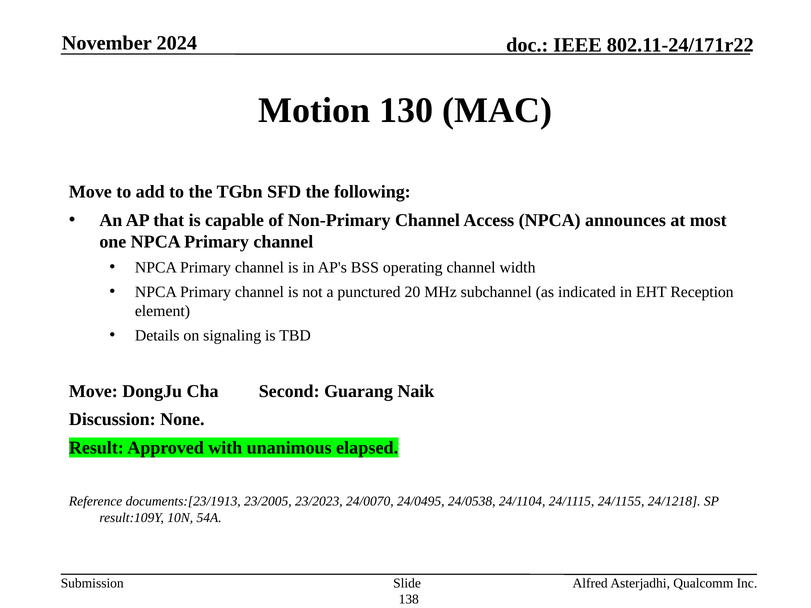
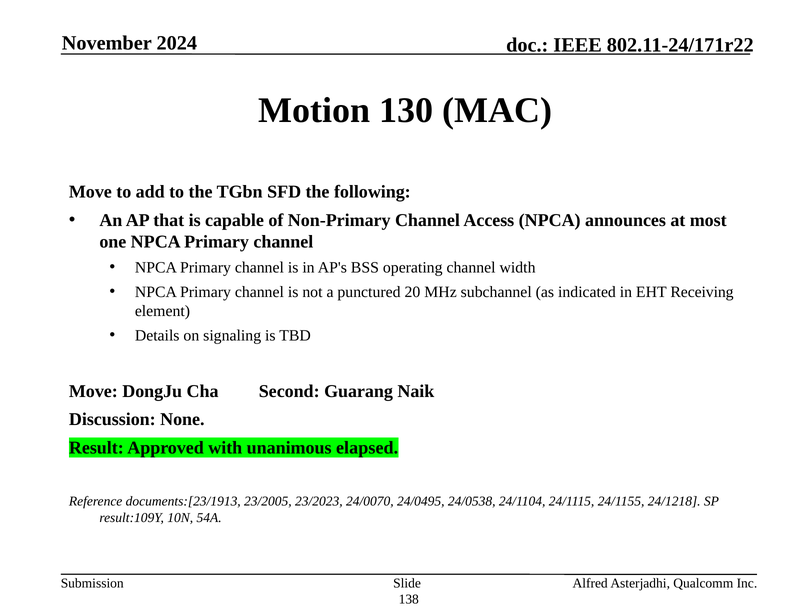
Reception: Reception -> Receiving
